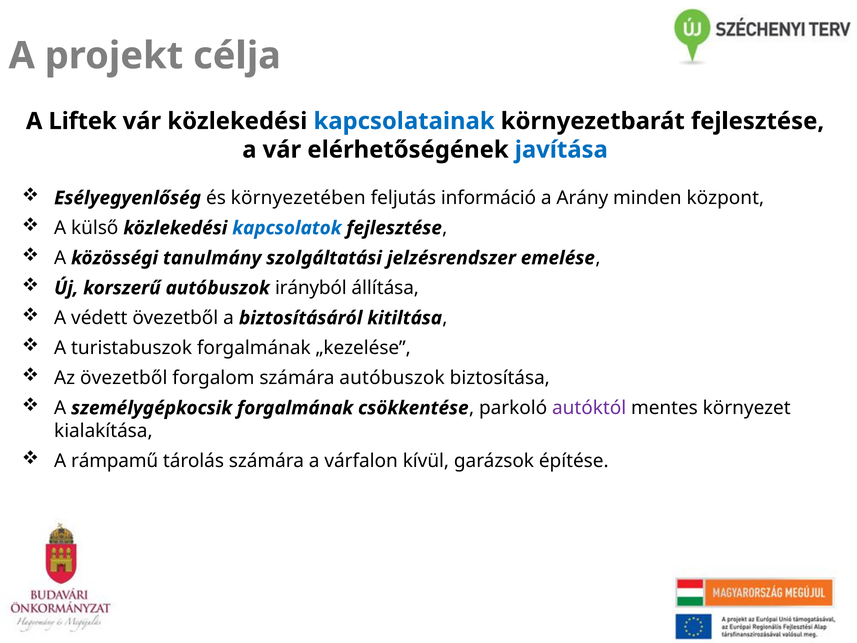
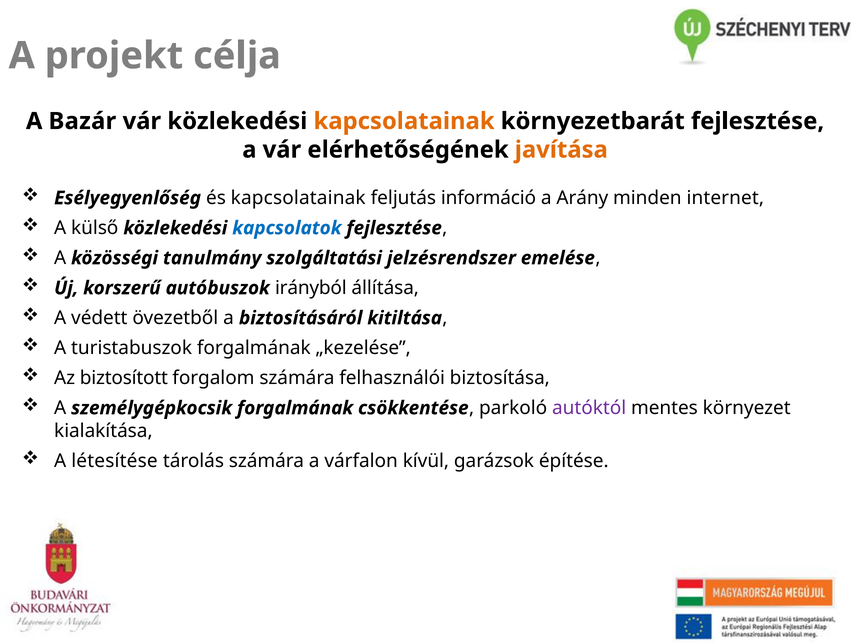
Liftek: Liftek -> Bazár
kapcsolatainak at (404, 121) colour: blue -> orange
javítása colour: blue -> orange
és környezetében: környezetében -> kapcsolatainak
központ: központ -> internet
Az övezetből: övezetből -> biztosított
számára autóbuszok: autóbuszok -> felhasználói
rámpamű: rámpamű -> létesítése
